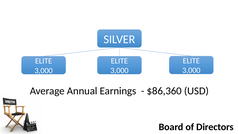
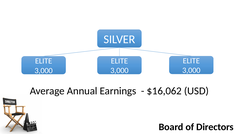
$86,360: $86,360 -> $16,062
